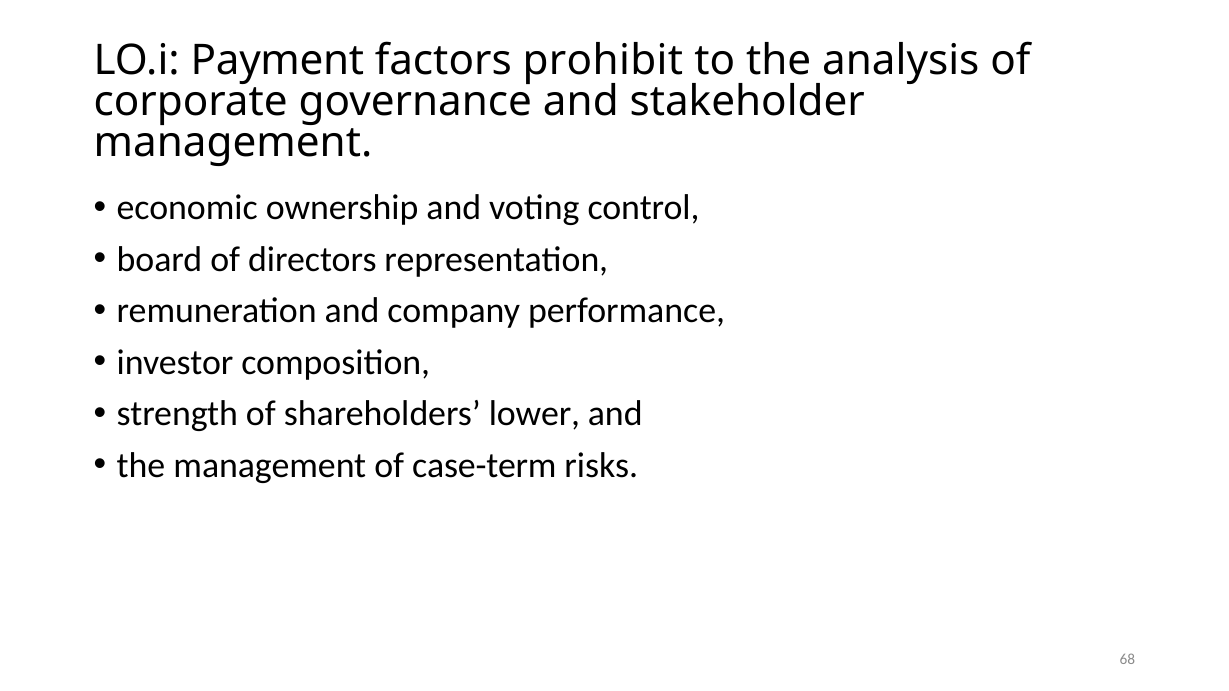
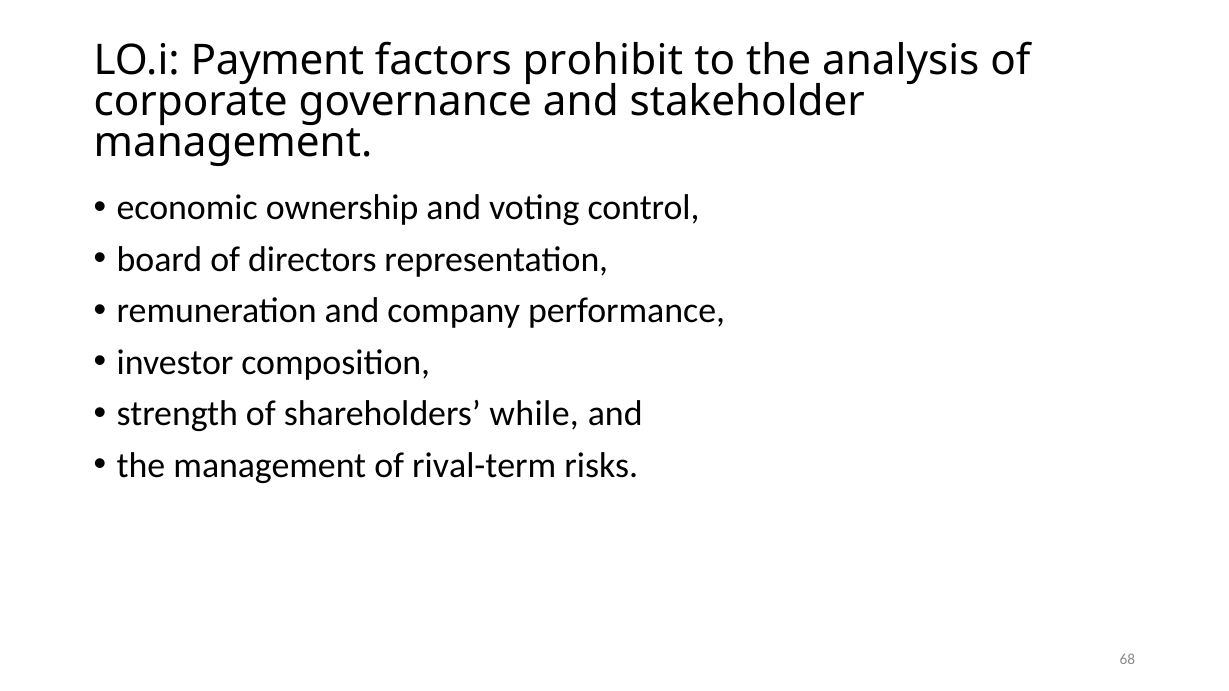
lower: lower -> while
case-term: case-term -> rival-term
